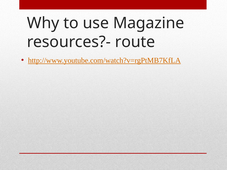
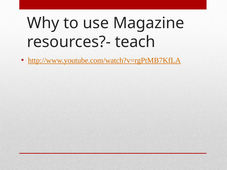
route: route -> teach
